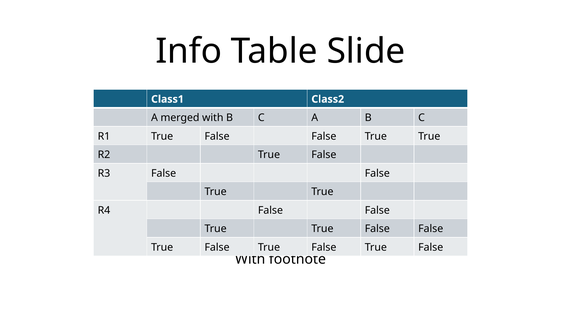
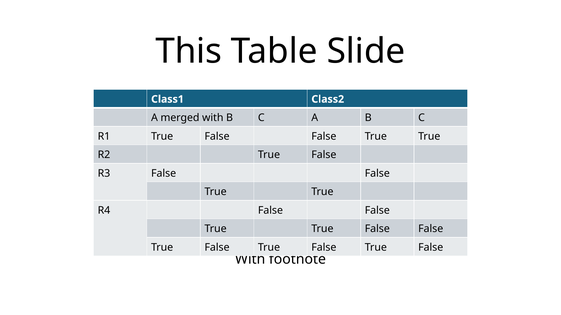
Info: Info -> This
